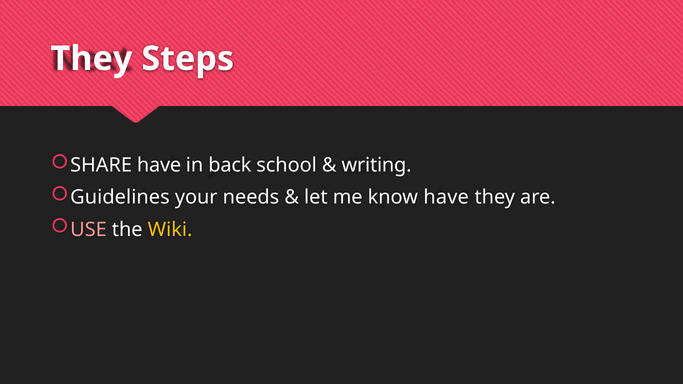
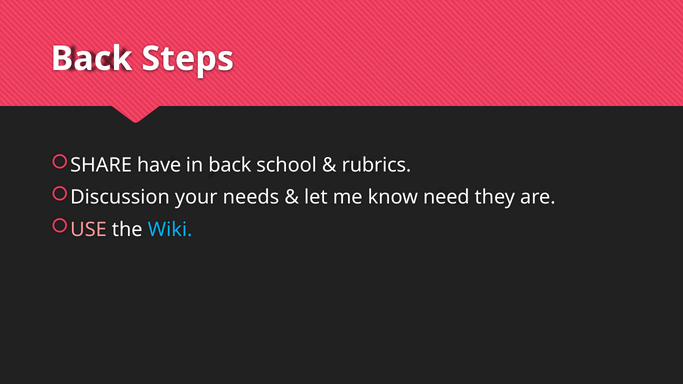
They at (91, 59): They -> Back
writing: writing -> rubrics
Guidelines: Guidelines -> Discussion
know have: have -> need
Wiki colour: yellow -> light blue
